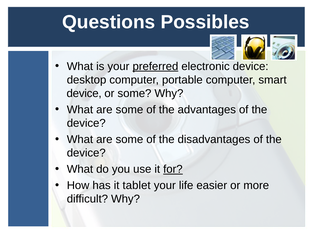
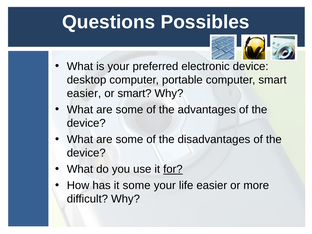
preferred underline: present -> none
device at (84, 93): device -> easier
or some: some -> smart
it tablet: tablet -> some
